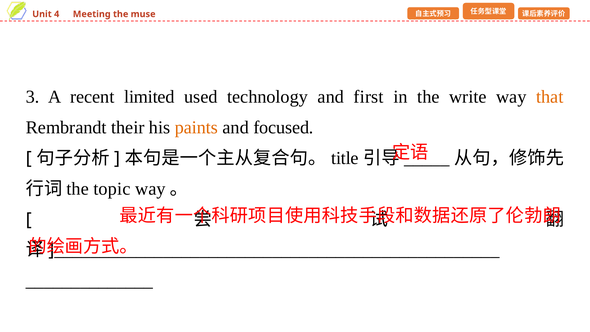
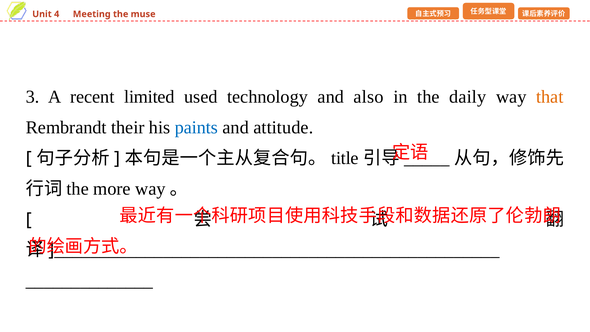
first: first -> also
write: write -> daily
paints colour: orange -> blue
focused: focused -> attitude
topic: topic -> more
